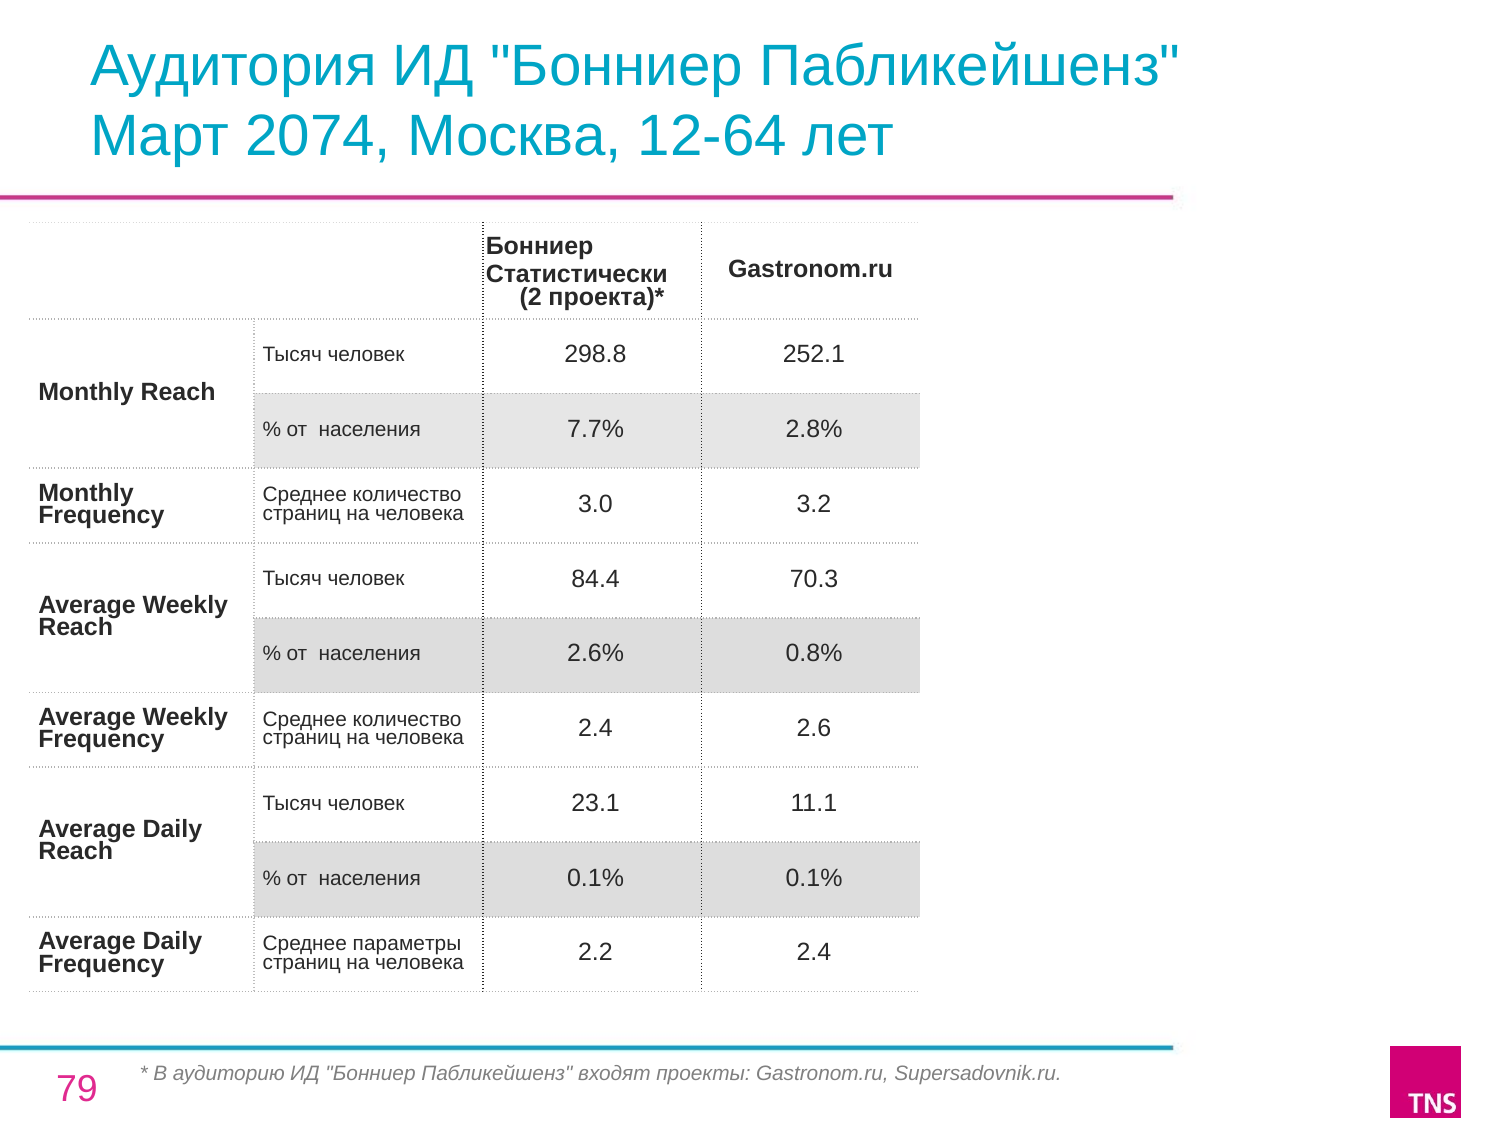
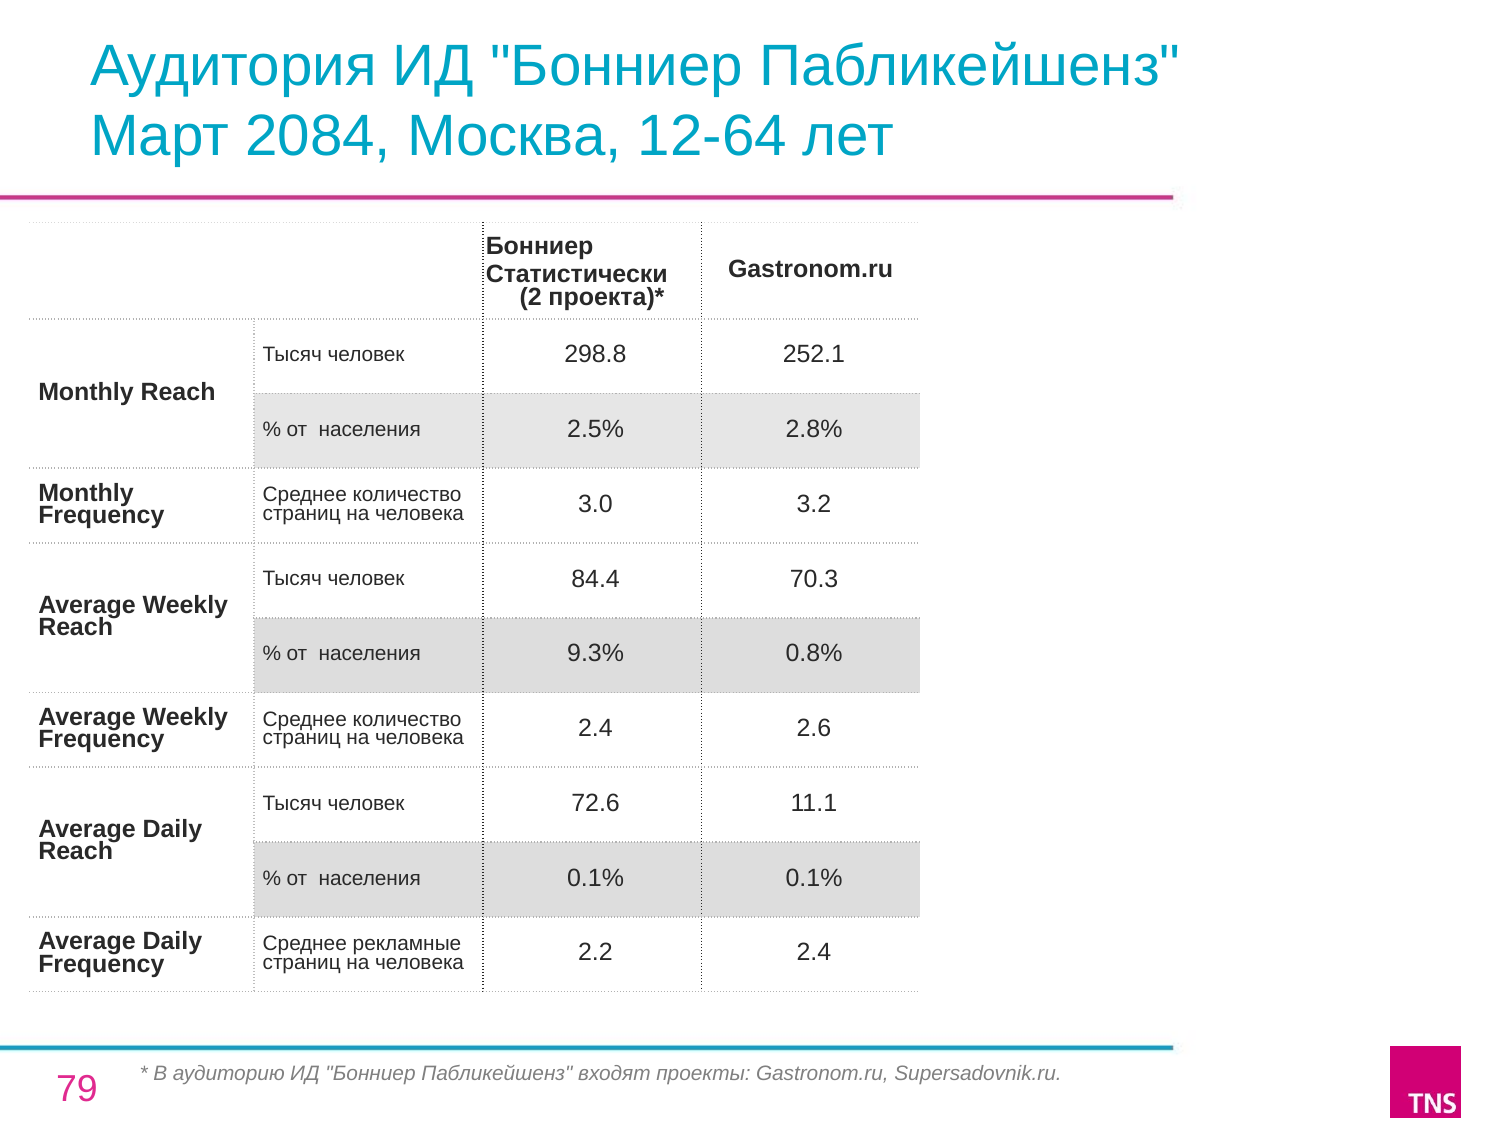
2074: 2074 -> 2084
7.7%: 7.7% -> 2.5%
2.6%: 2.6% -> 9.3%
23.1: 23.1 -> 72.6
параметры: параметры -> рекламные
